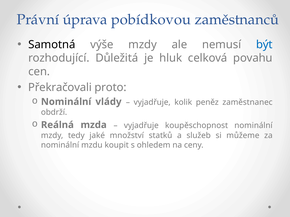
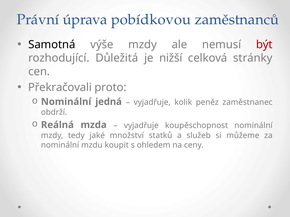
být colour: blue -> red
hluk: hluk -> nižší
povahu: povahu -> stránky
vlády: vlády -> jedná
